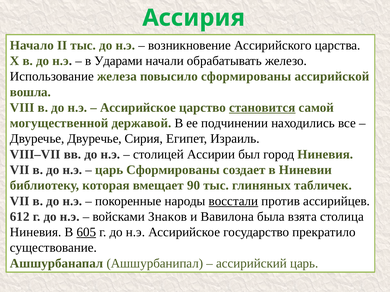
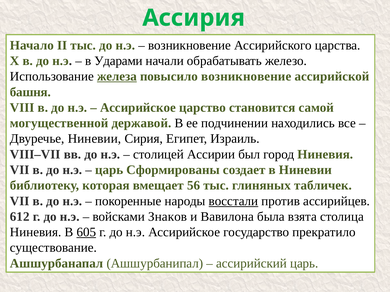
железа underline: none -> present
повысило сформированы: сформированы -> возникновение
вошла: вошла -> башня
становится underline: present -> none
Двуречье Двуречье: Двуречье -> Ниневии
90: 90 -> 56
